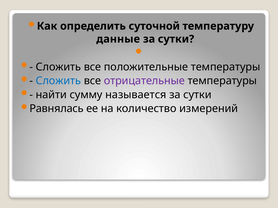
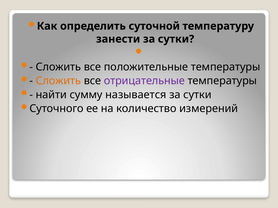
данные: данные -> занести
Сложить at (58, 81) colour: blue -> orange
Равнялась: Равнялась -> Суточного
